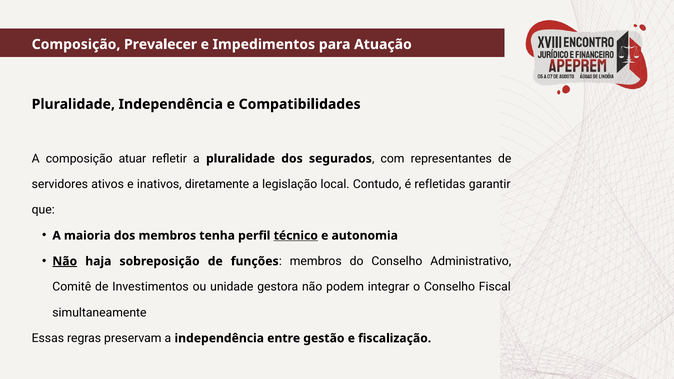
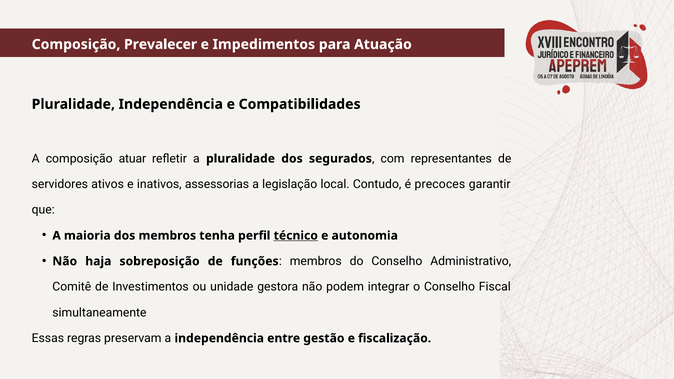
diretamente: diretamente -> assessorias
refletidas: refletidas -> precoces
Não at (65, 261) underline: present -> none
